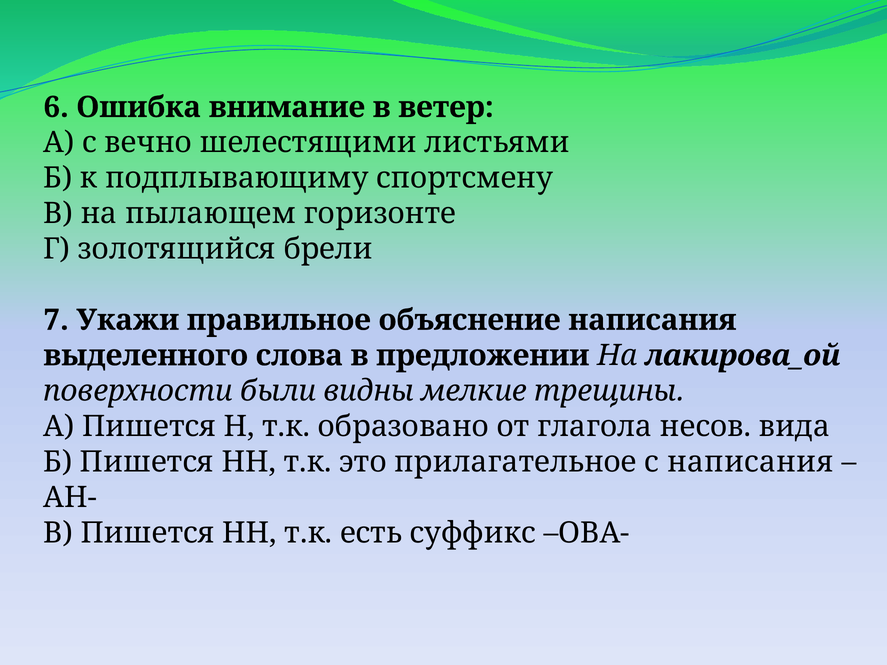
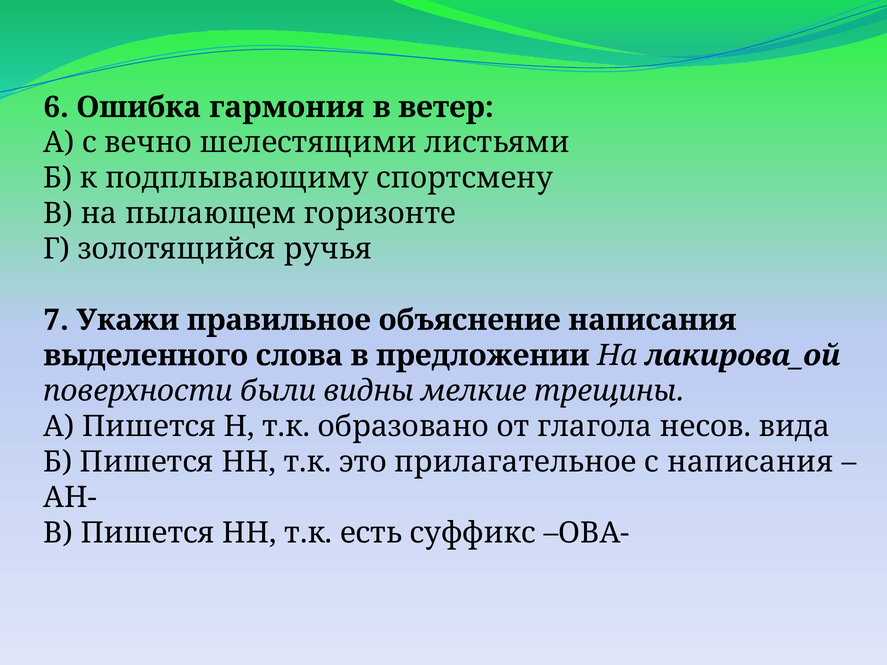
внимание: внимание -> гармония
брели: брели -> ручья
